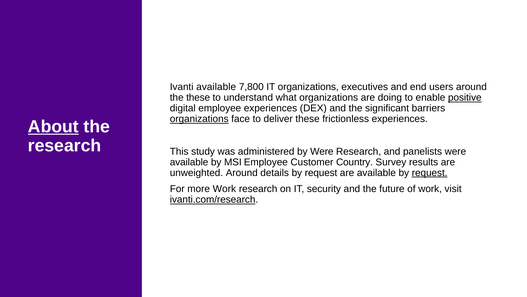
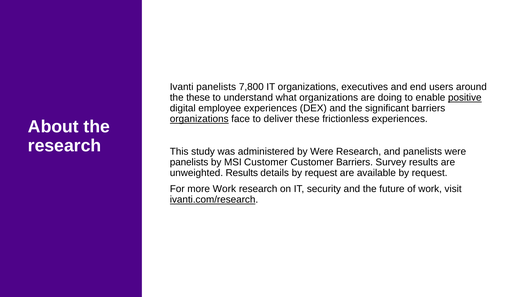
Ivanti available: available -> panelists
About underline: present -> none
available at (189, 162): available -> panelists
MSI Employee: Employee -> Customer
Customer Country: Country -> Barriers
unweighted Around: Around -> Results
request at (430, 172) underline: present -> none
